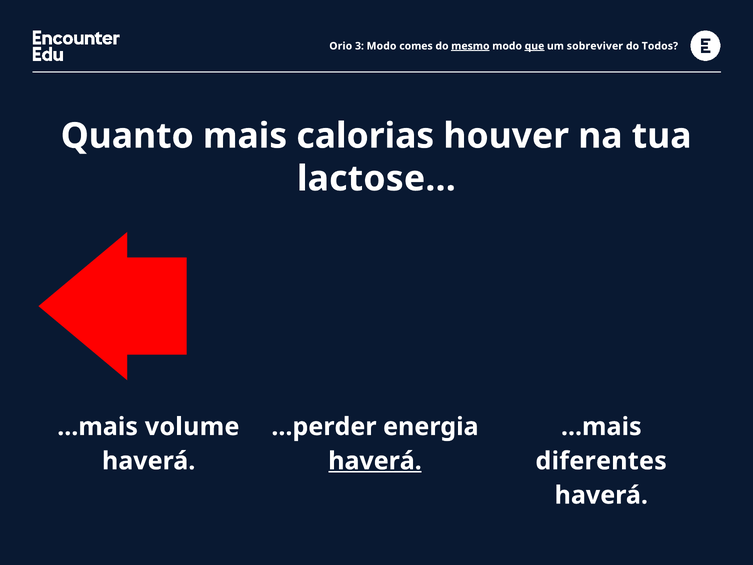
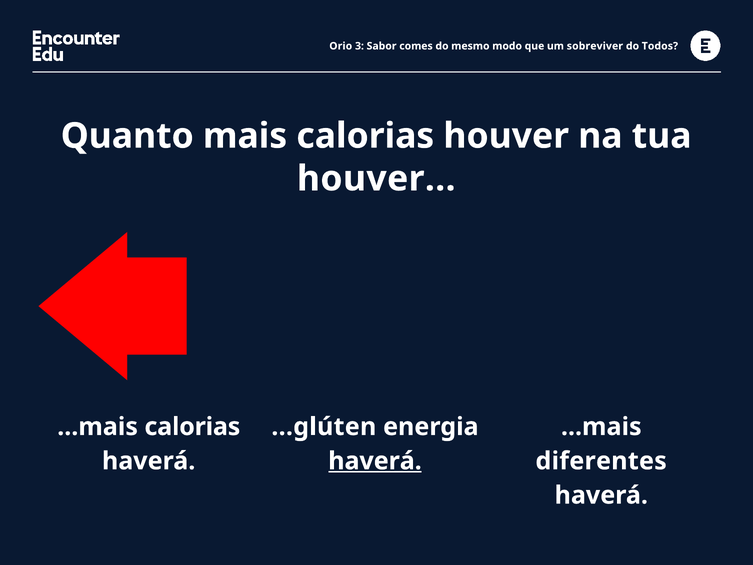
3 Modo: Modo -> Sabor
mesmo underline: present -> none
que underline: present -> none
lactose at (376, 179): lactose -> houver
...mais volume: volume -> calorias
...perder: ...perder -> ...glúten
